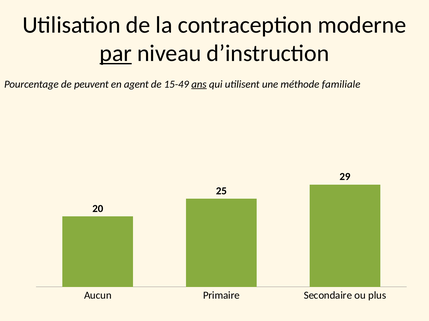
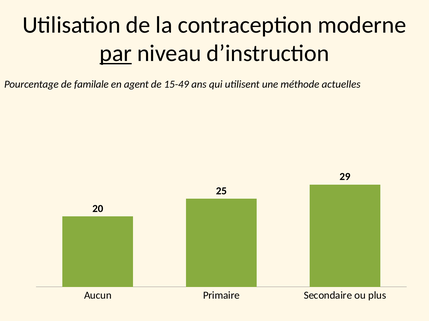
peuvent: peuvent -> familale
ans underline: present -> none
familiale: familiale -> actuelles
